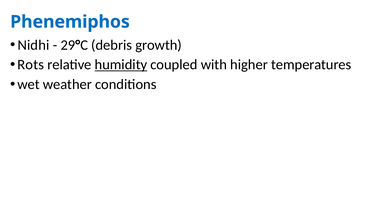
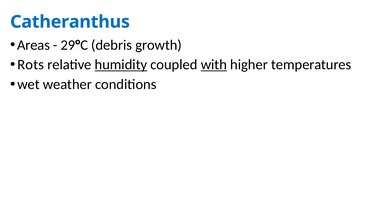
Phenemiphos: Phenemiphos -> Catheranthus
Nidhi: Nidhi -> Areas
with underline: none -> present
